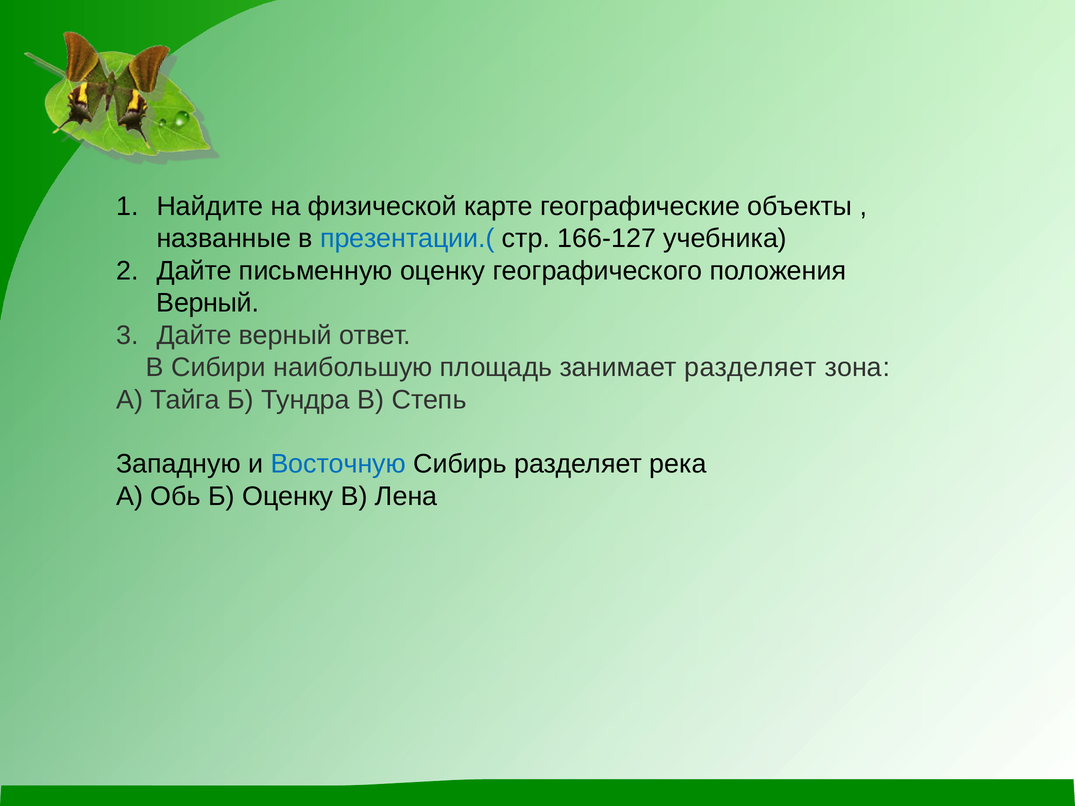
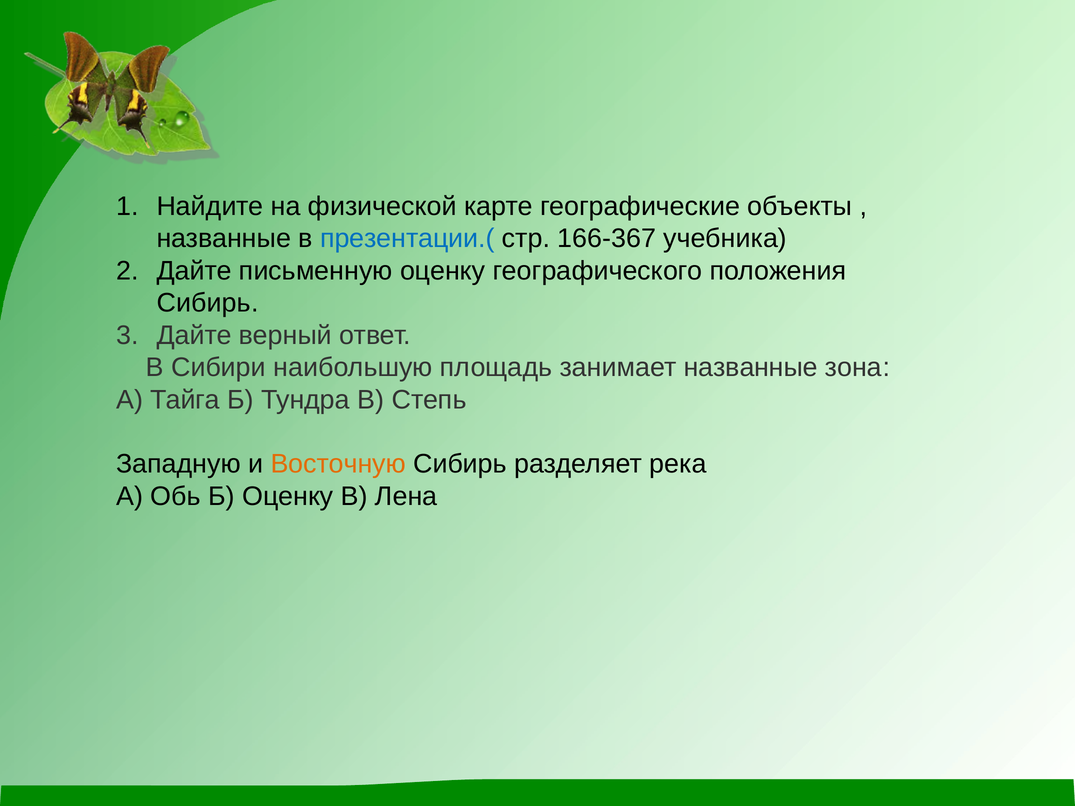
166-127: 166-127 -> 166-367
Верный at (208, 303): Верный -> Сибирь
занимает разделяет: разделяет -> названные
Восточную colour: blue -> orange
